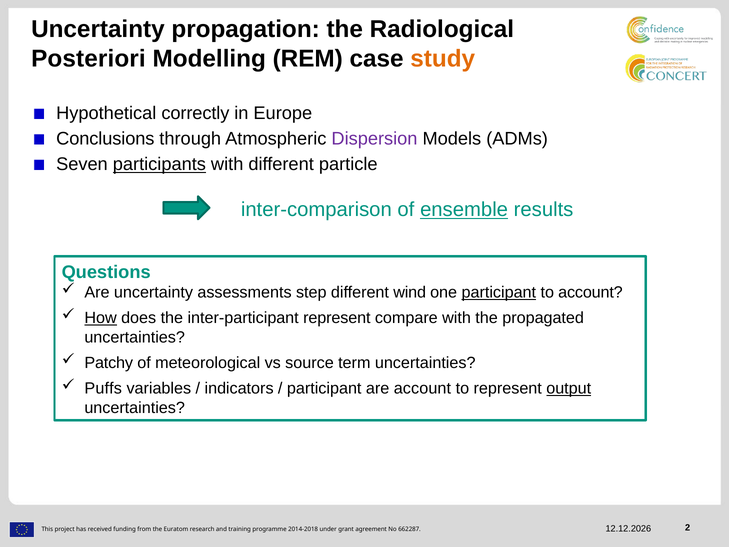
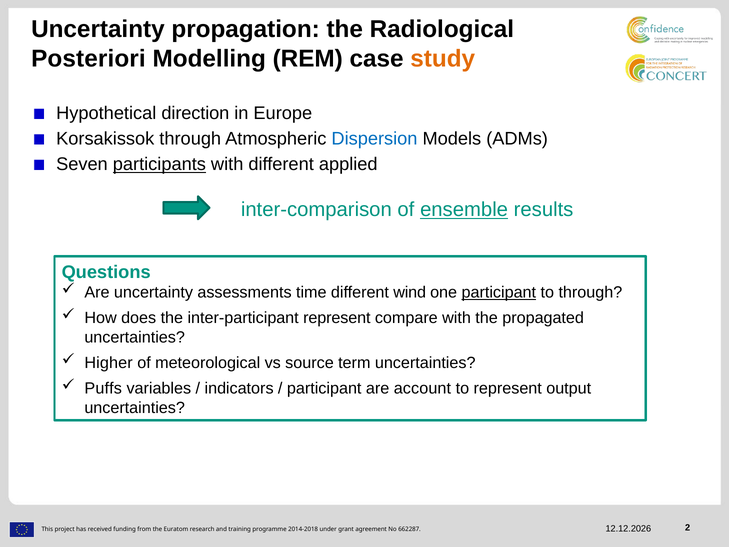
correctly: correctly -> direction
Conclusions: Conclusions -> Korsakissok
Dispersion colour: purple -> blue
particle: particle -> applied
step: step -> time
to account: account -> through
How underline: present -> none
Patchy: Patchy -> Higher
output underline: present -> none
